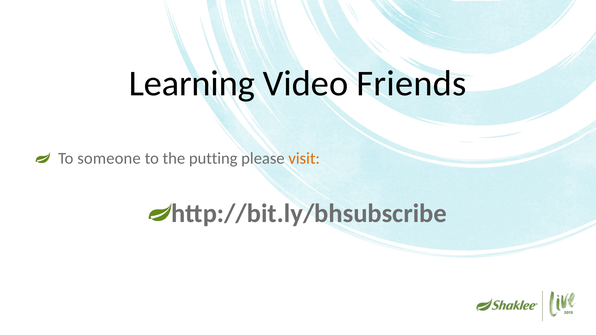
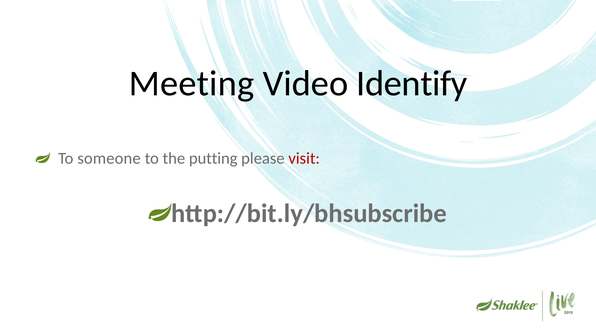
Learning: Learning -> Meeting
Friends: Friends -> Identify
visit colour: orange -> red
